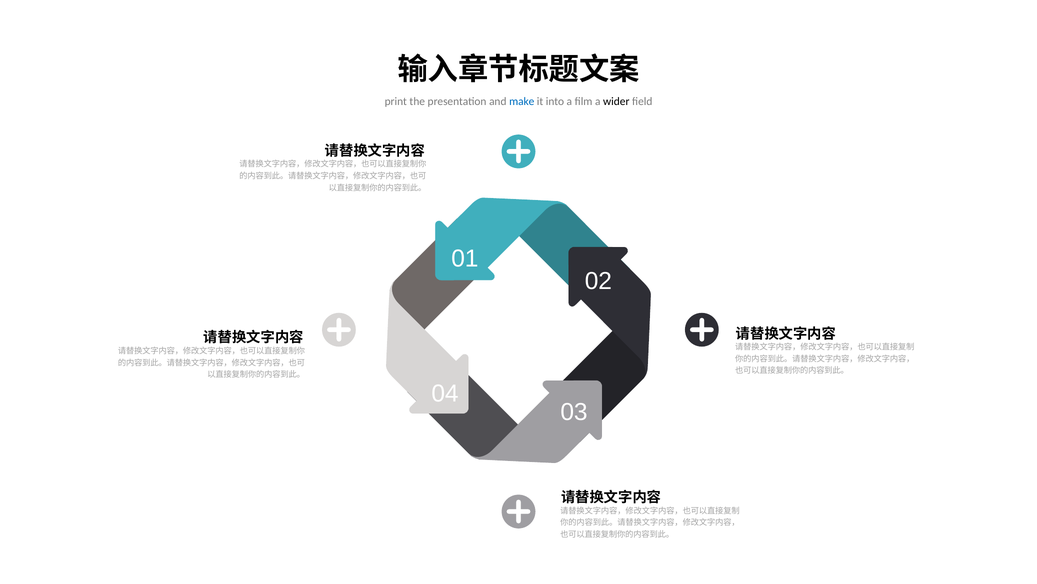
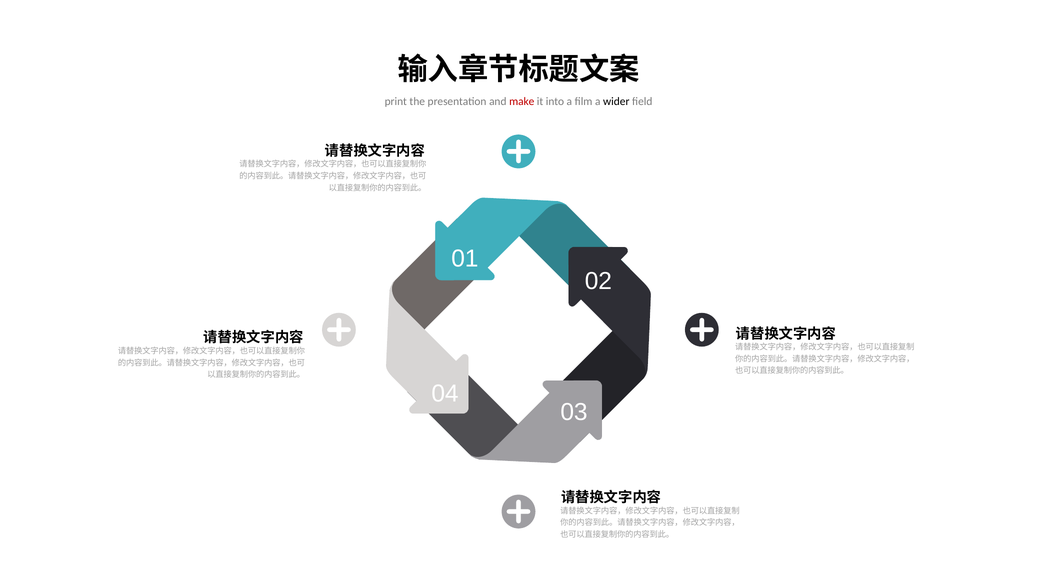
make colour: blue -> red
